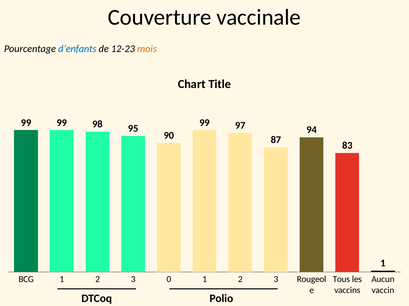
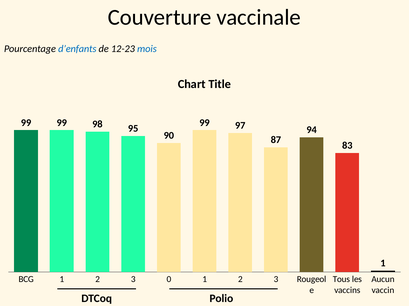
mois colour: orange -> blue
